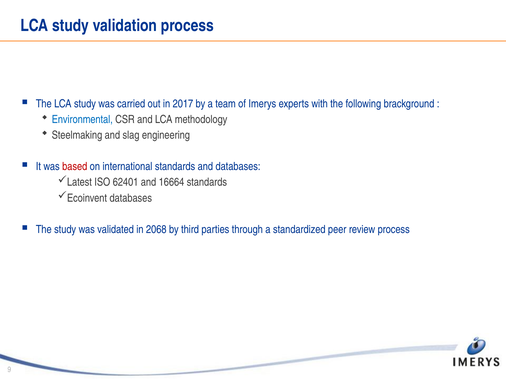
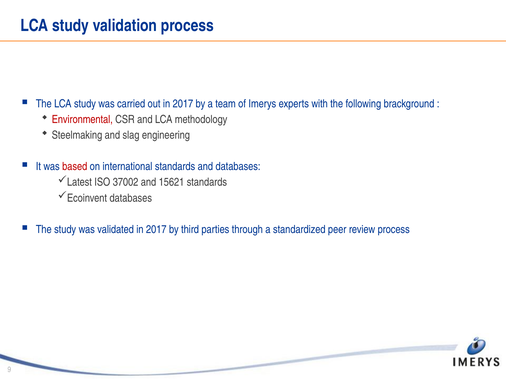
Environmental colour: blue -> red
62401: 62401 -> 37002
16664: 16664 -> 15621
validated in 2068: 2068 -> 2017
